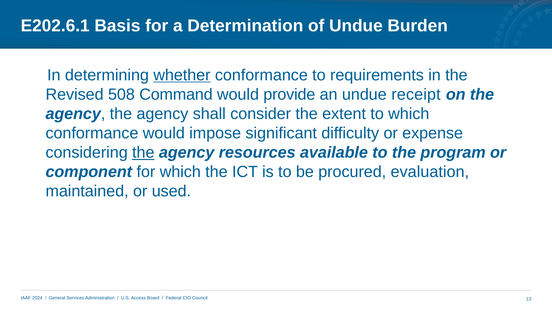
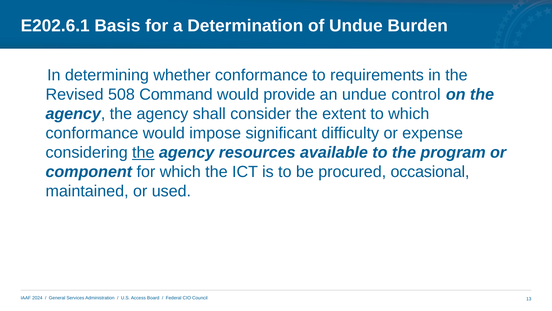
whether underline: present -> none
receipt: receipt -> control
evaluation: evaluation -> occasional
